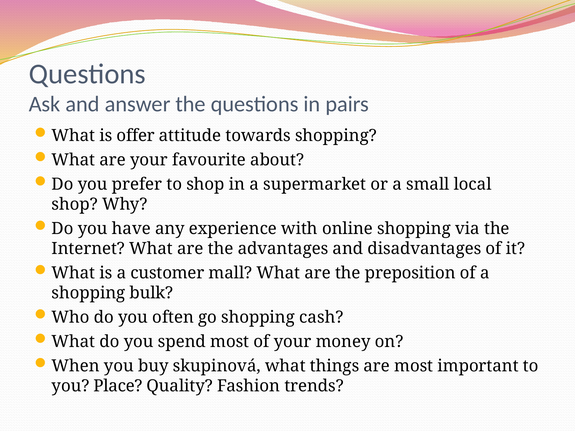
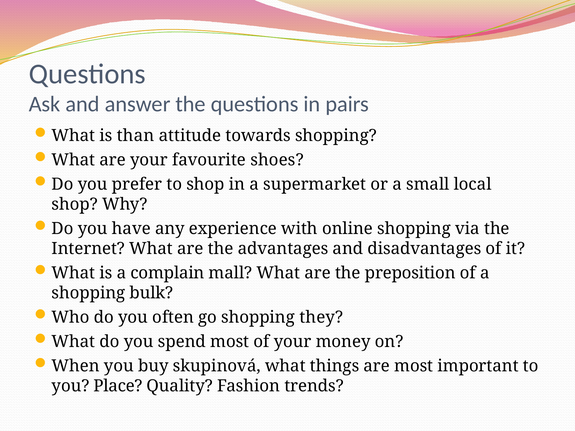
offer: offer -> than
about: about -> shoes
customer: customer -> complain
cash: cash -> they
